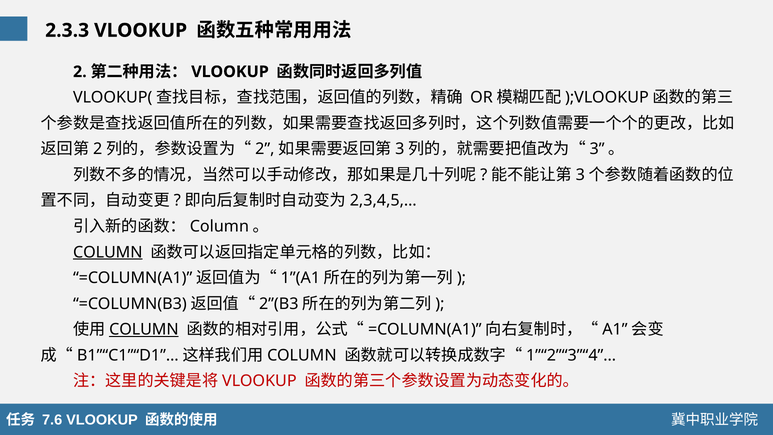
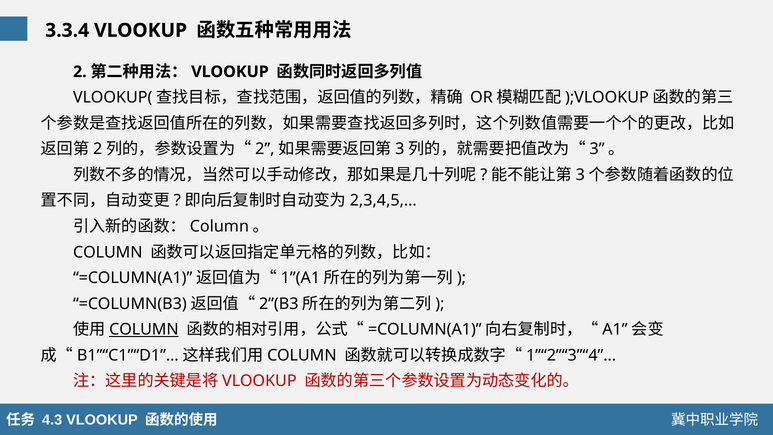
2.3.3: 2.3.3 -> 3.3.4
COLUMN at (108, 252) underline: present -> none
7.6: 7.6 -> 4.3
